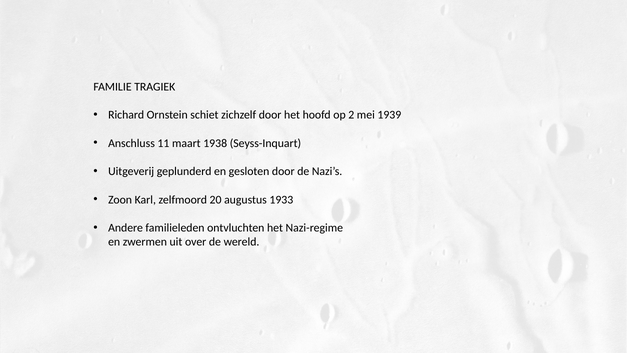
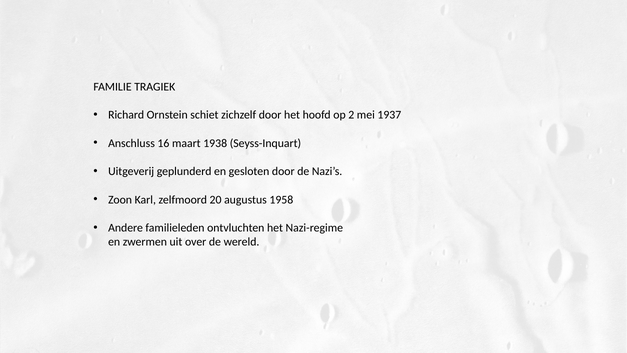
1939: 1939 -> 1937
11: 11 -> 16
1933: 1933 -> 1958
